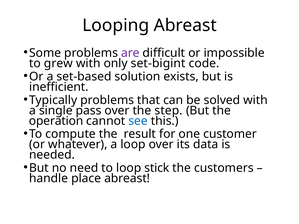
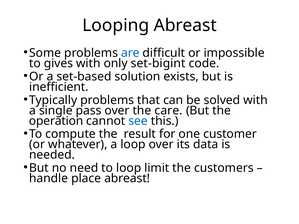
are colour: purple -> blue
grew: grew -> gives
step: step -> care
stick: stick -> limit
